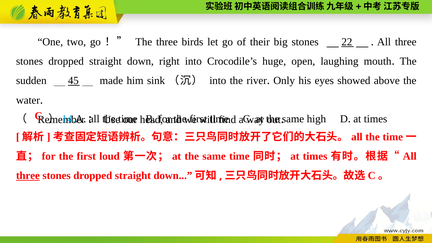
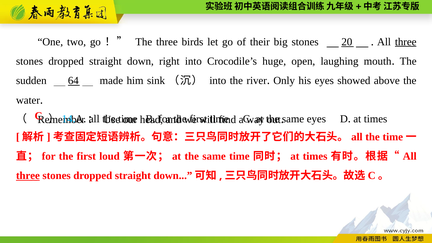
22: 22 -> 20
three at (406, 42) underline: none -> present
45: 45 -> 64
high at (316, 119): high -> eyes
